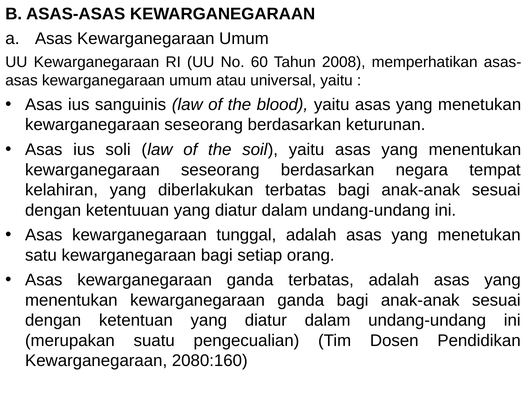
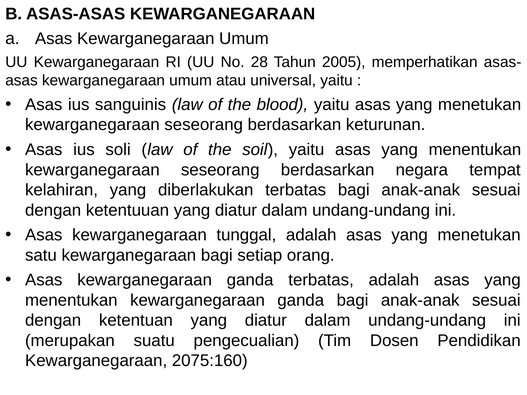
60: 60 -> 28
2008: 2008 -> 2005
2080:160: 2080:160 -> 2075:160
